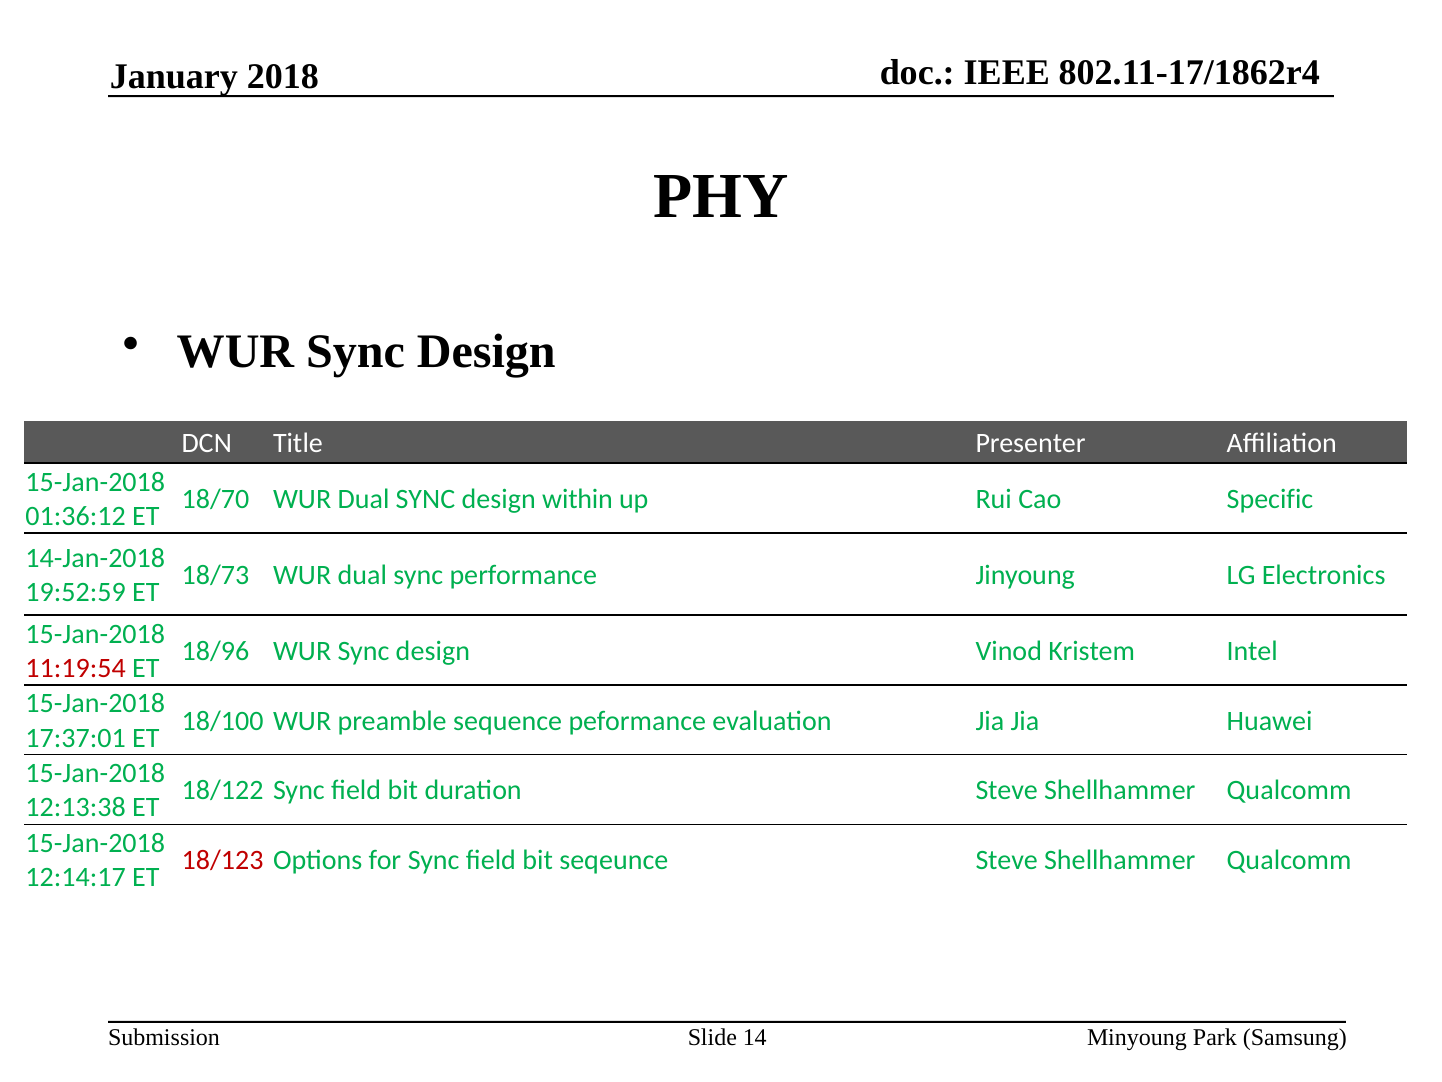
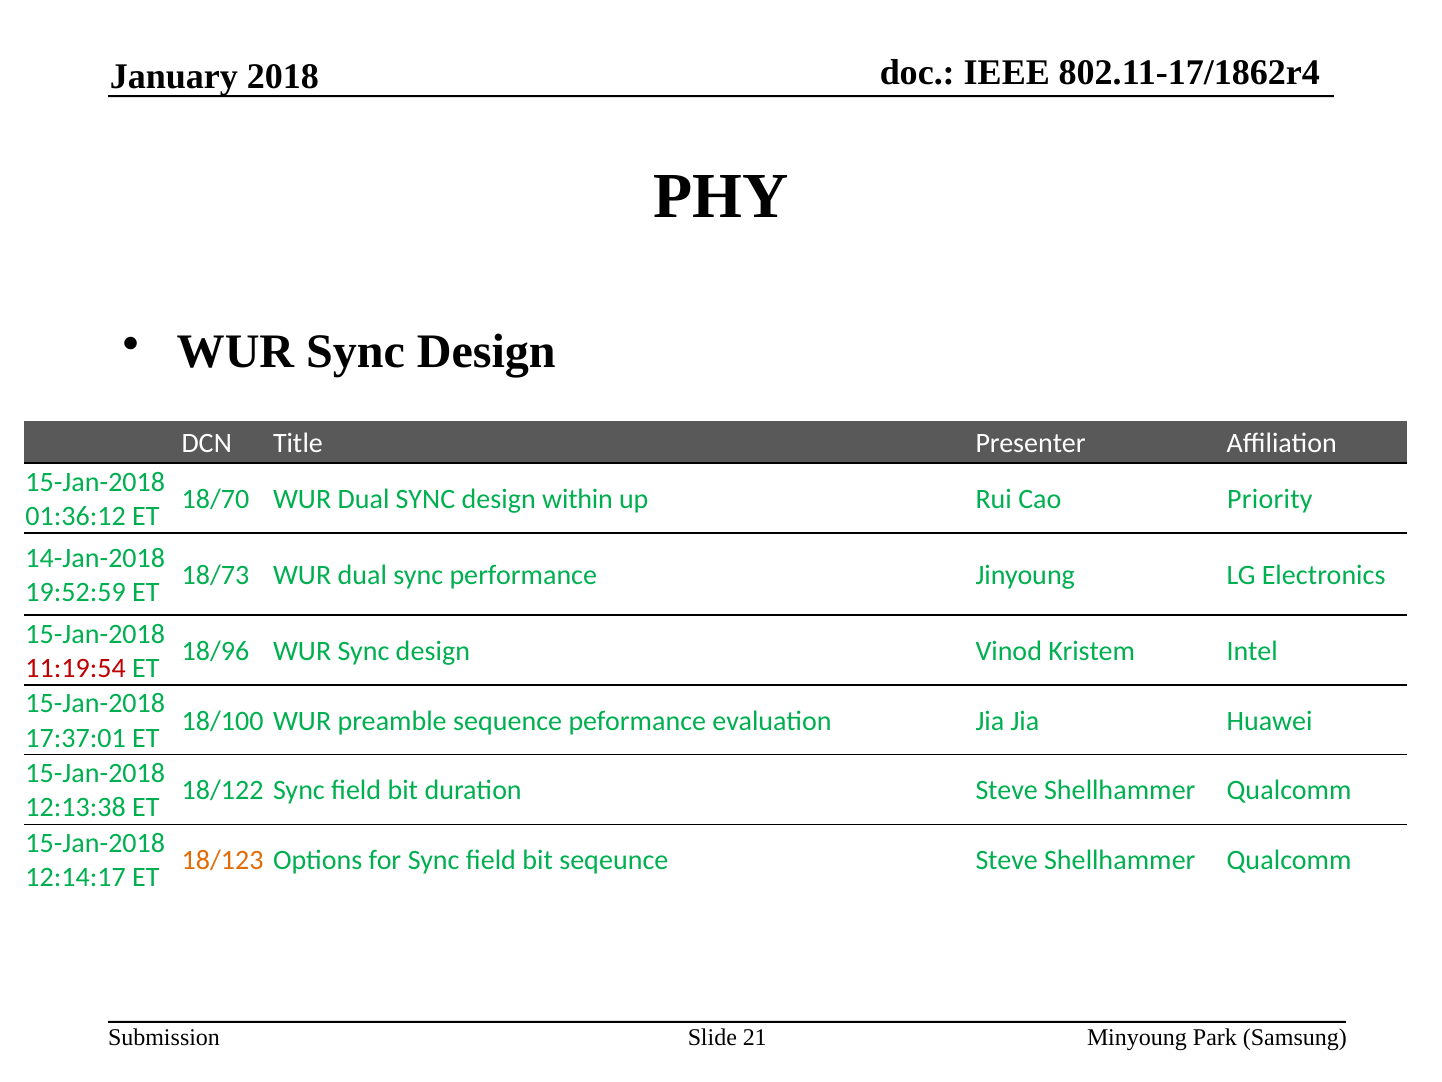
Specific: Specific -> Priority
18/123 colour: red -> orange
14: 14 -> 21
